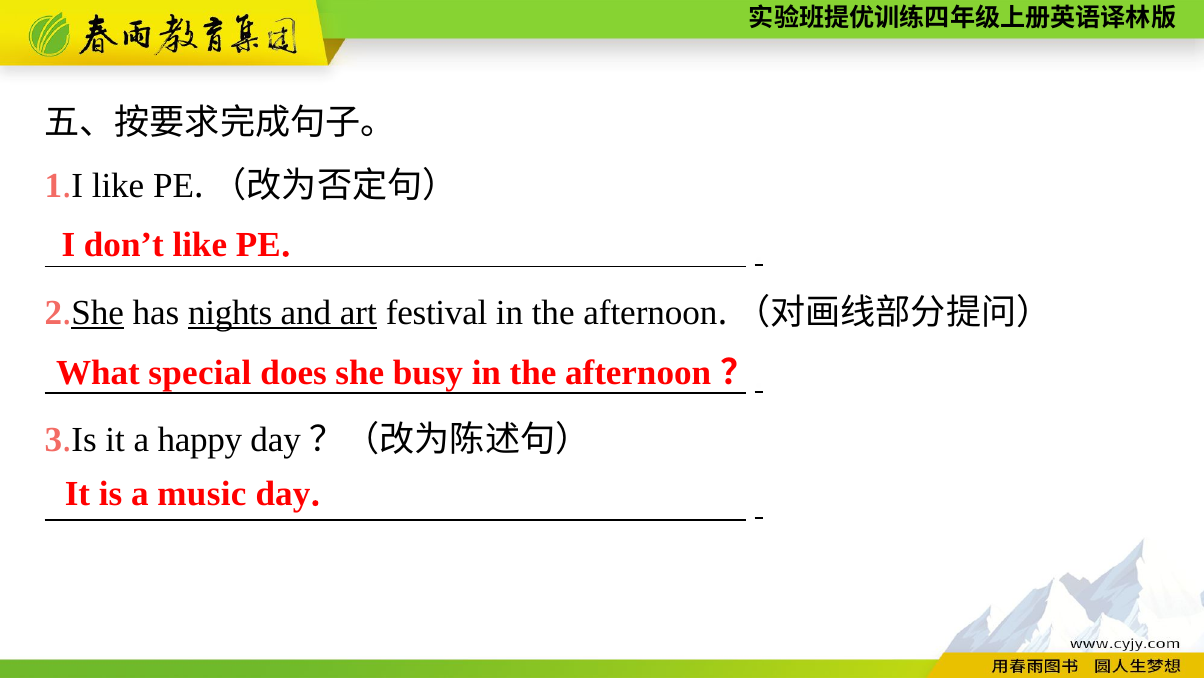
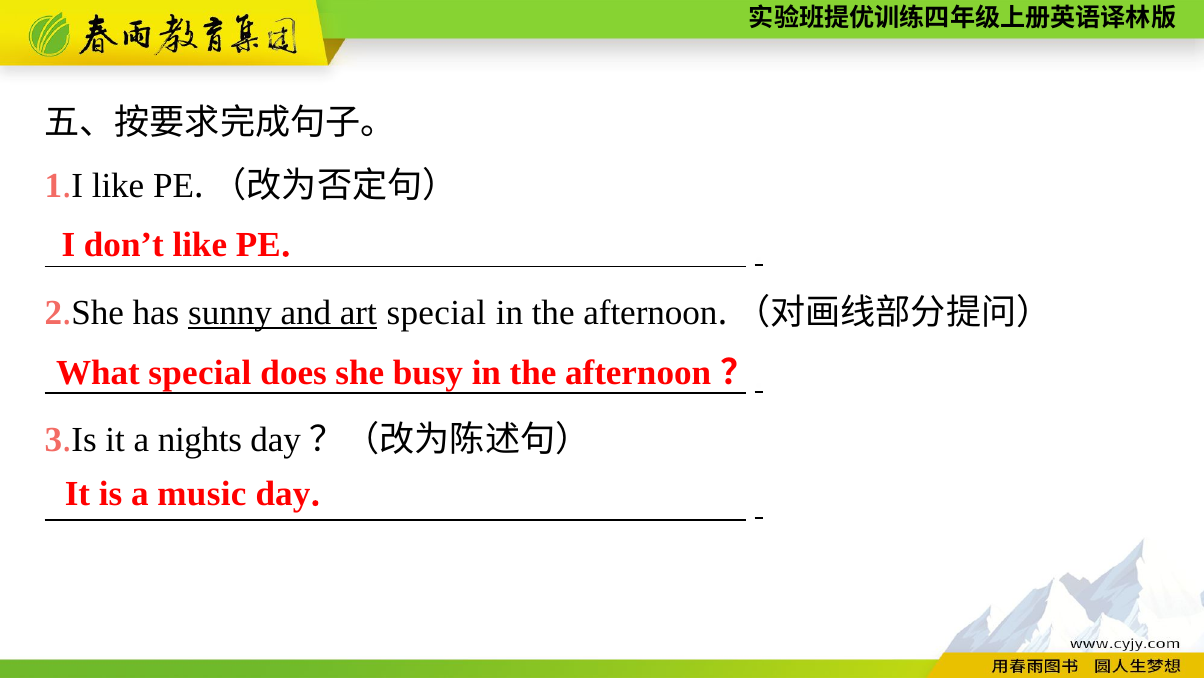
She at (98, 313) underline: present -> none
nights: nights -> sunny
art festival: festival -> special
happy: happy -> nights
